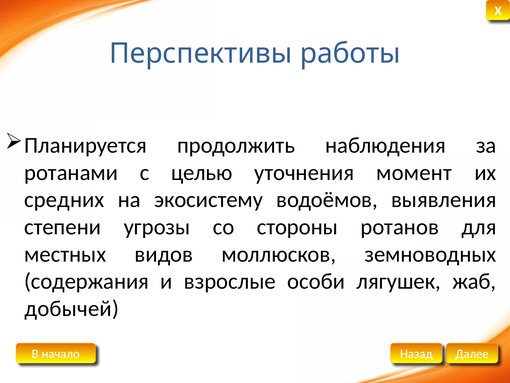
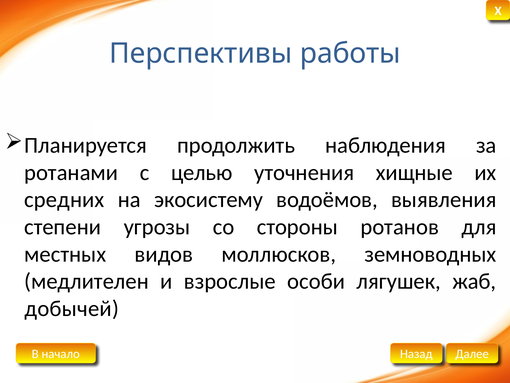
момент: момент -> хищные
содержания: содержания -> медлителен
